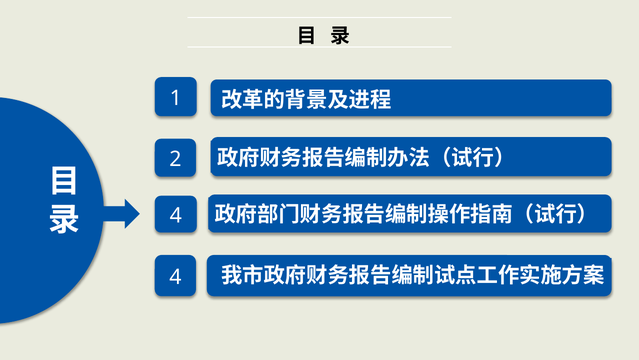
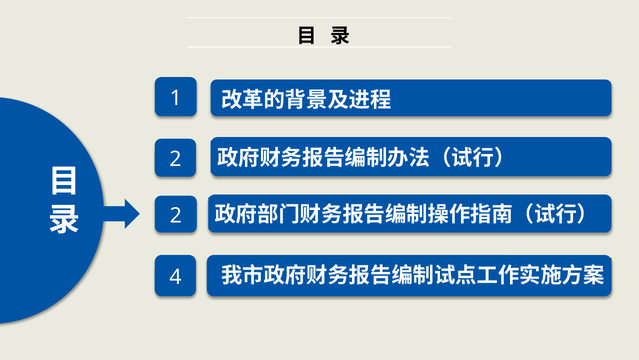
4 at (176, 215): 4 -> 2
